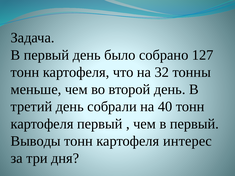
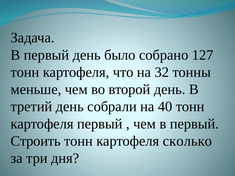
Выводы: Выводы -> Строить
интерес: интерес -> сколько
